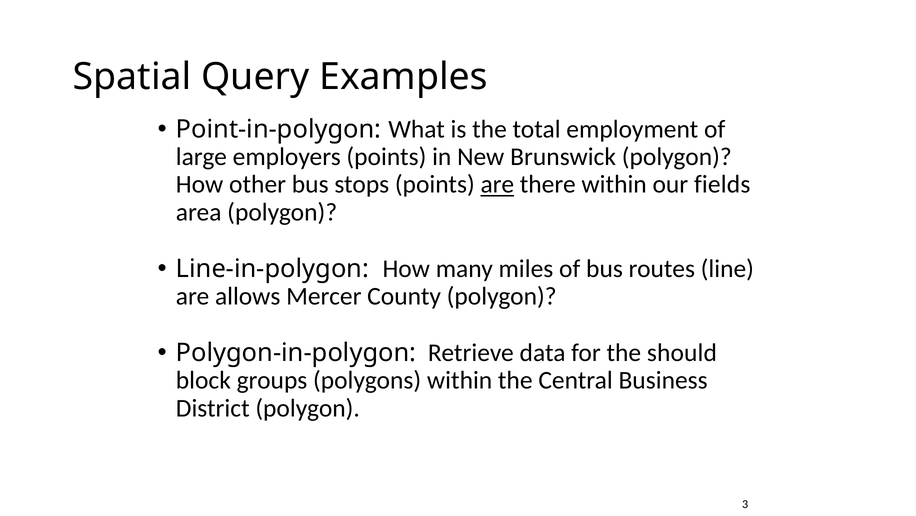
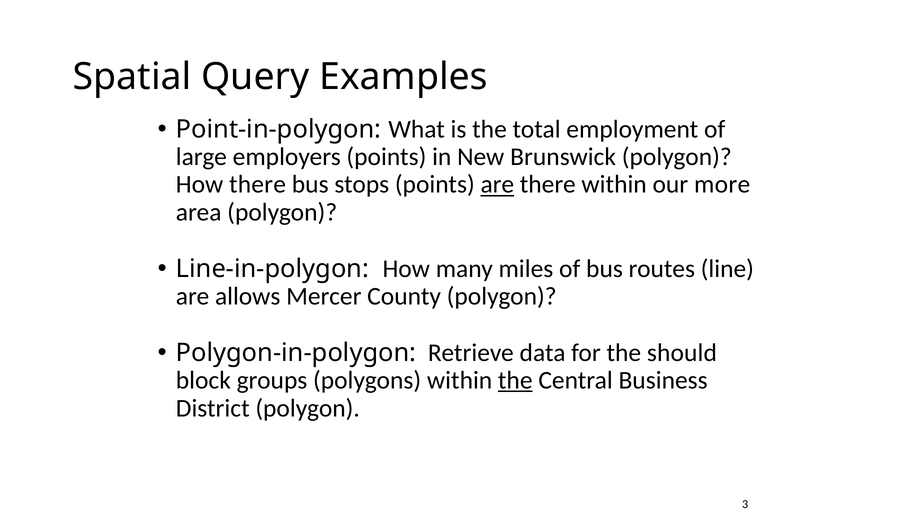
How other: other -> there
fields: fields -> more
the at (515, 380) underline: none -> present
